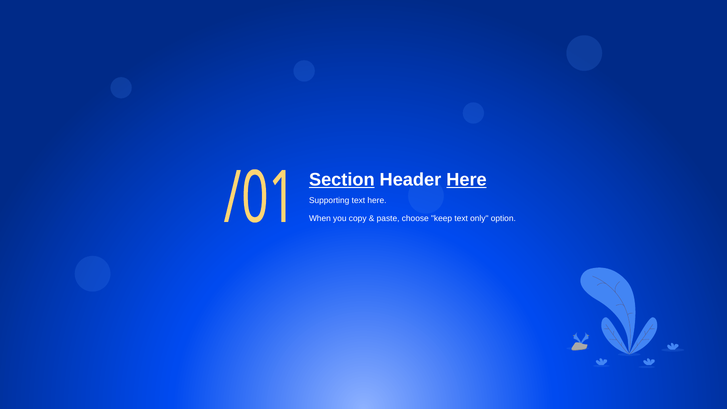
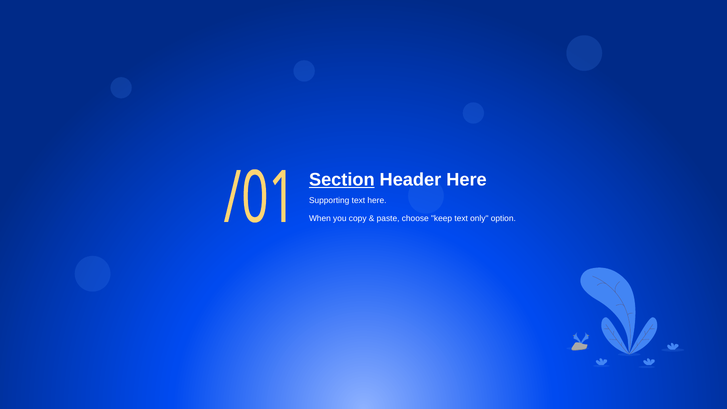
Here at (466, 180) underline: present -> none
